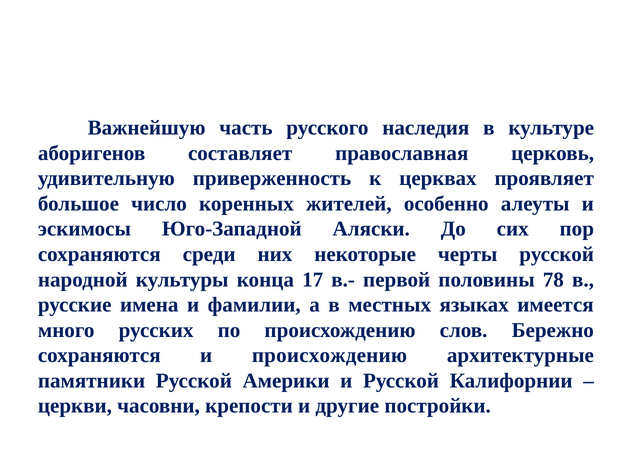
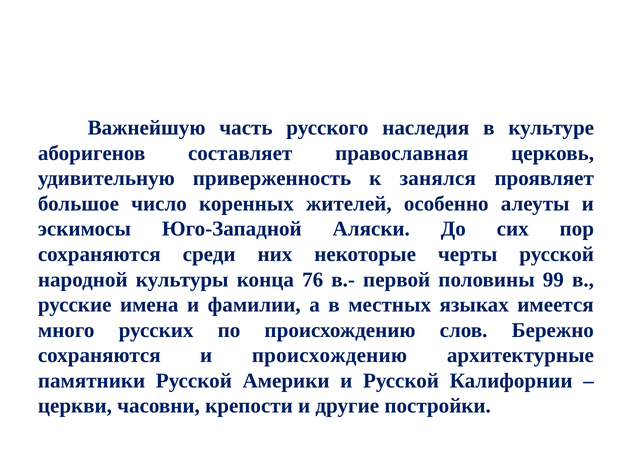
церквах: церквах -> занялся
17: 17 -> 76
78: 78 -> 99
